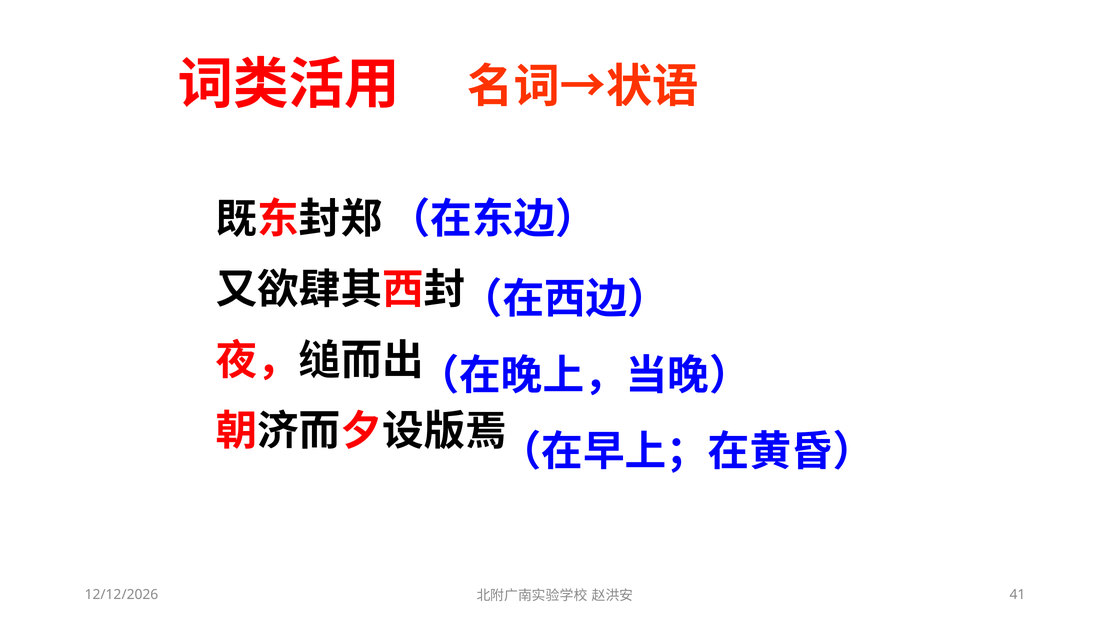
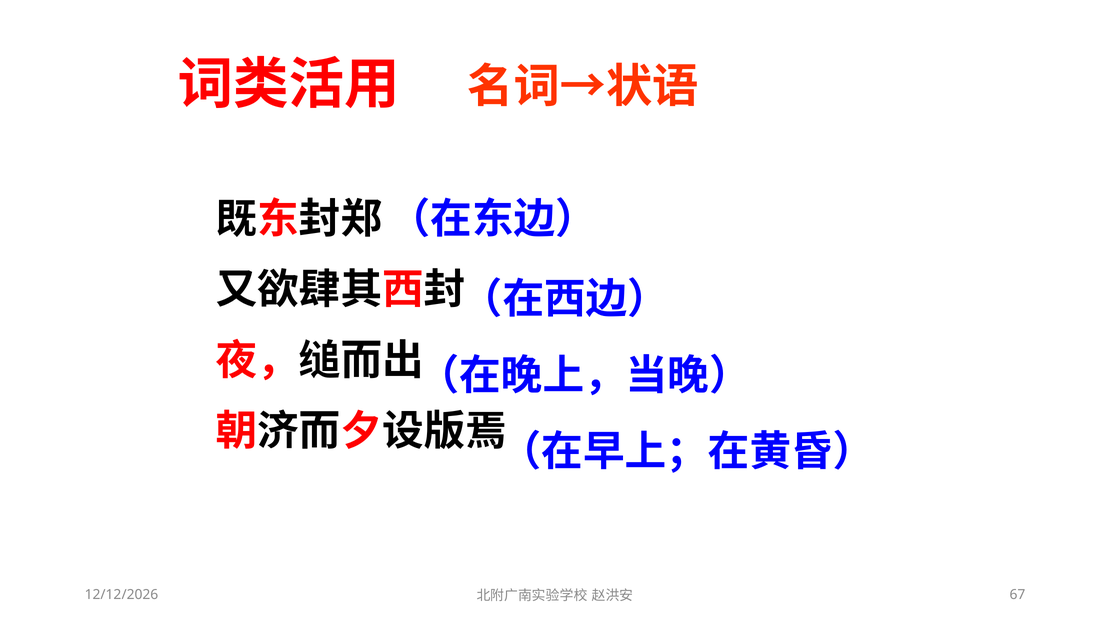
41: 41 -> 67
